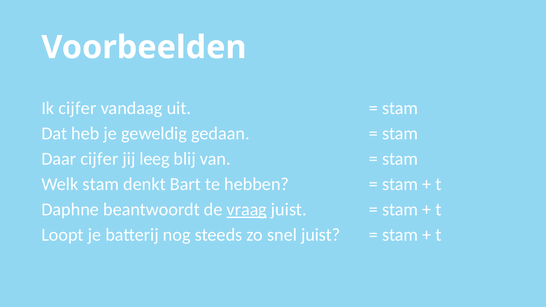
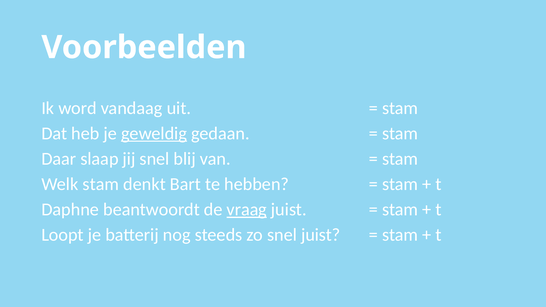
Ik cijfer: cijfer -> word
geweldig underline: none -> present
Daar cijfer: cijfer -> slaap
jij leeg: leeg -> snel
